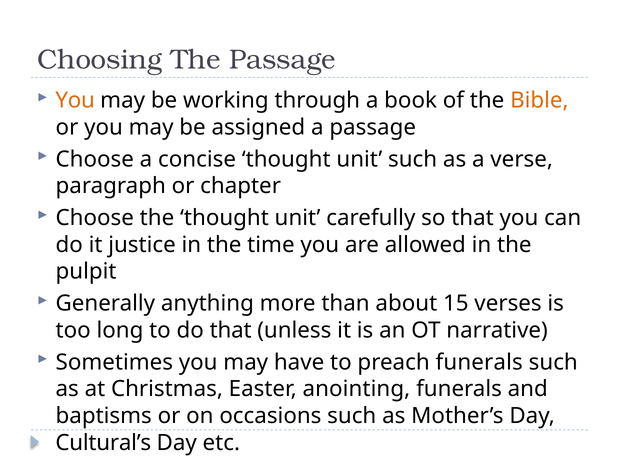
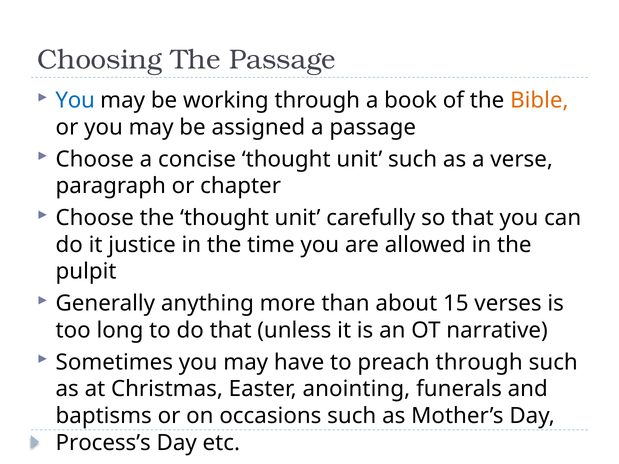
You at (75, 101) colour: orange -> blue
preach funerals: funerals -> through
Cultural’s: Cultural’s -> Process’s
